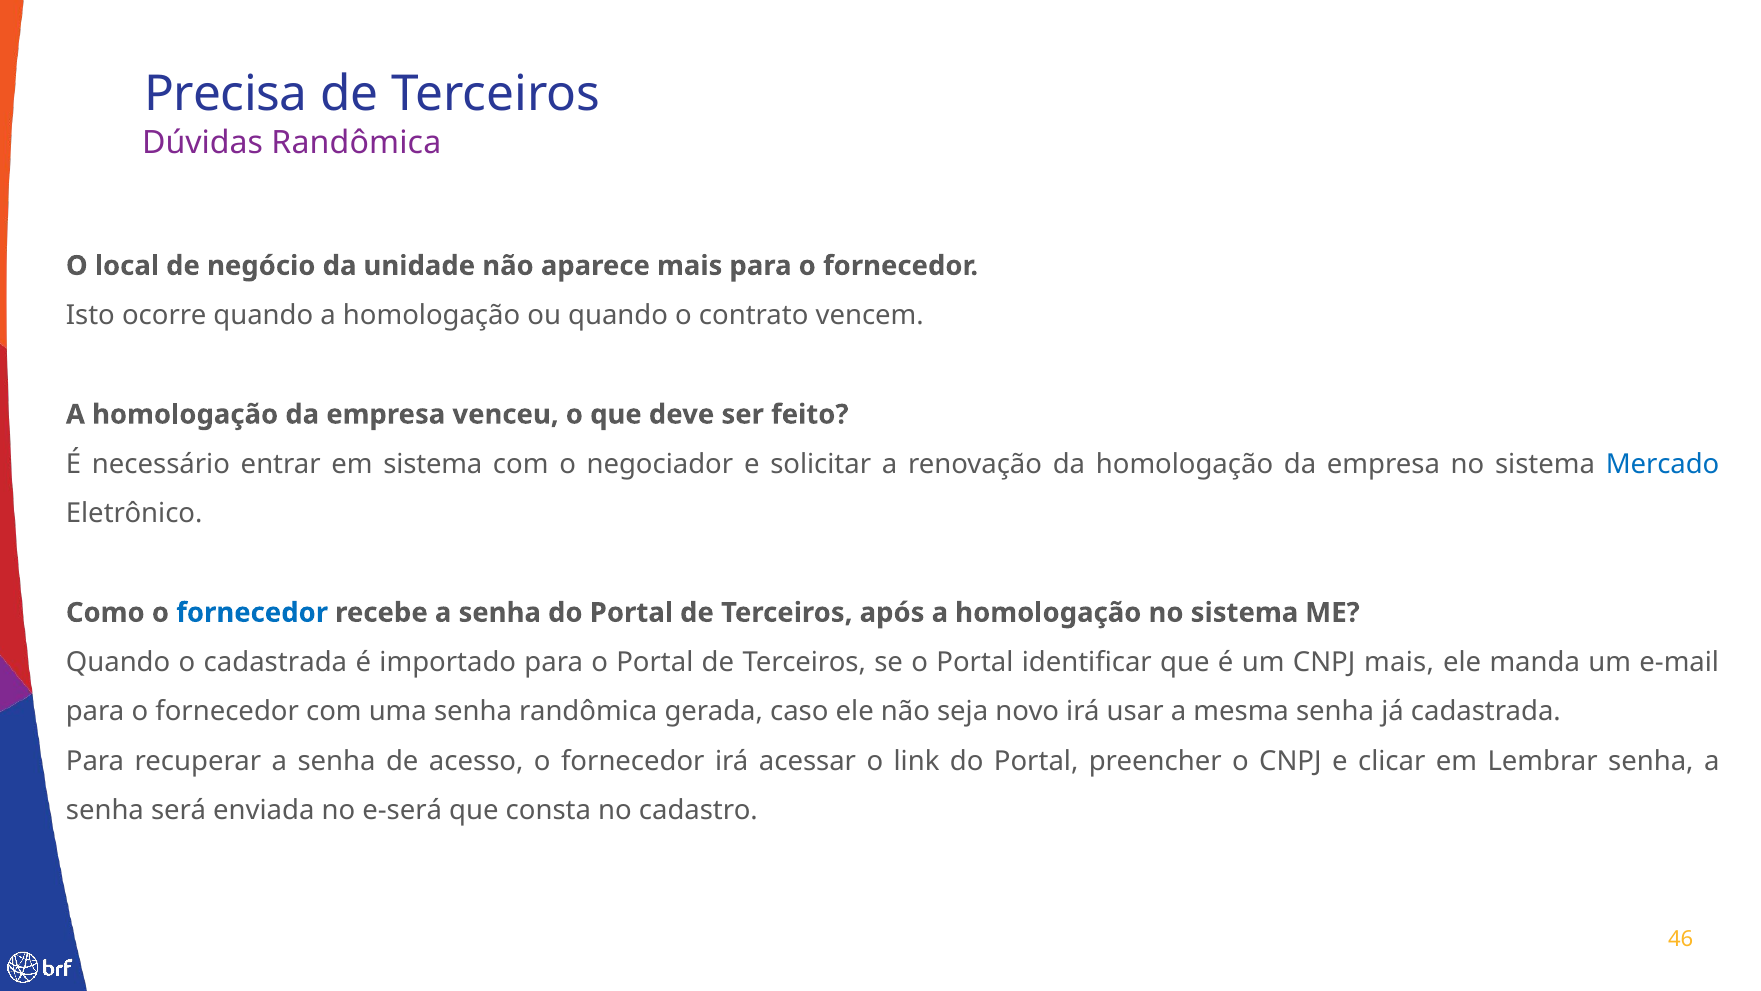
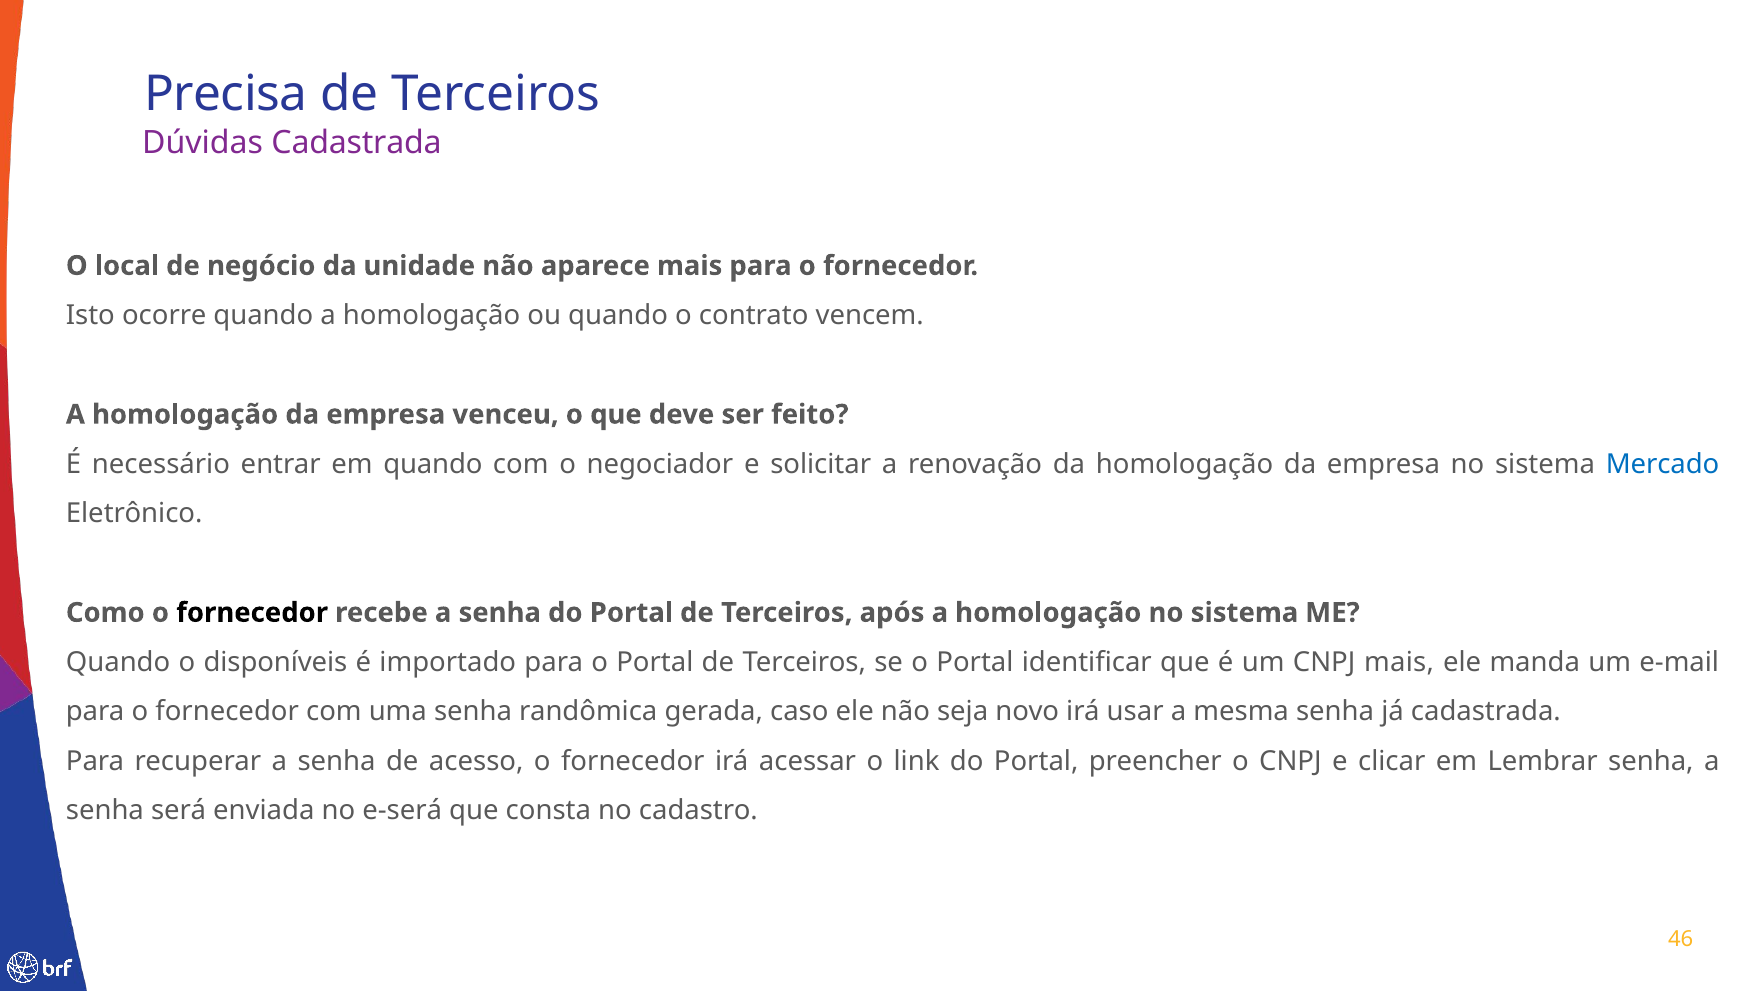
Dúvidas Randômica: Randômica -> Cadastrada
em sistema: sistema -> quando
fornecedor at (252, 612) colour: blue -> black
o cadastrada: cadastrada -> disponíveis
